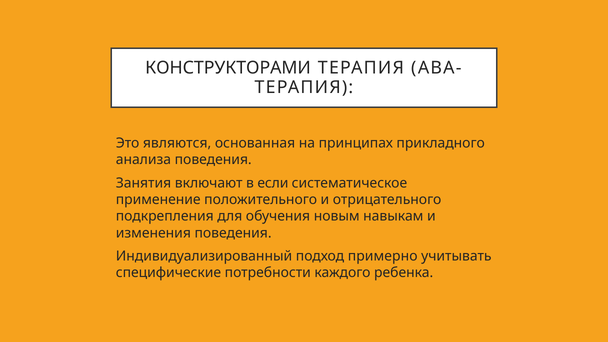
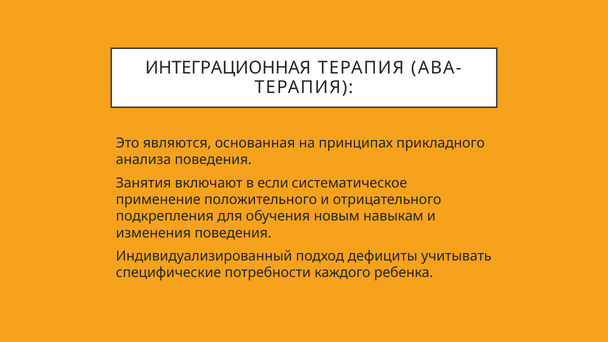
КОНСТРУКТОРАМИ: КОНСТРУКТОРАМИ -> ИНТЕГРАЦИОННАЯ
примерно: примерно -> дефициты
